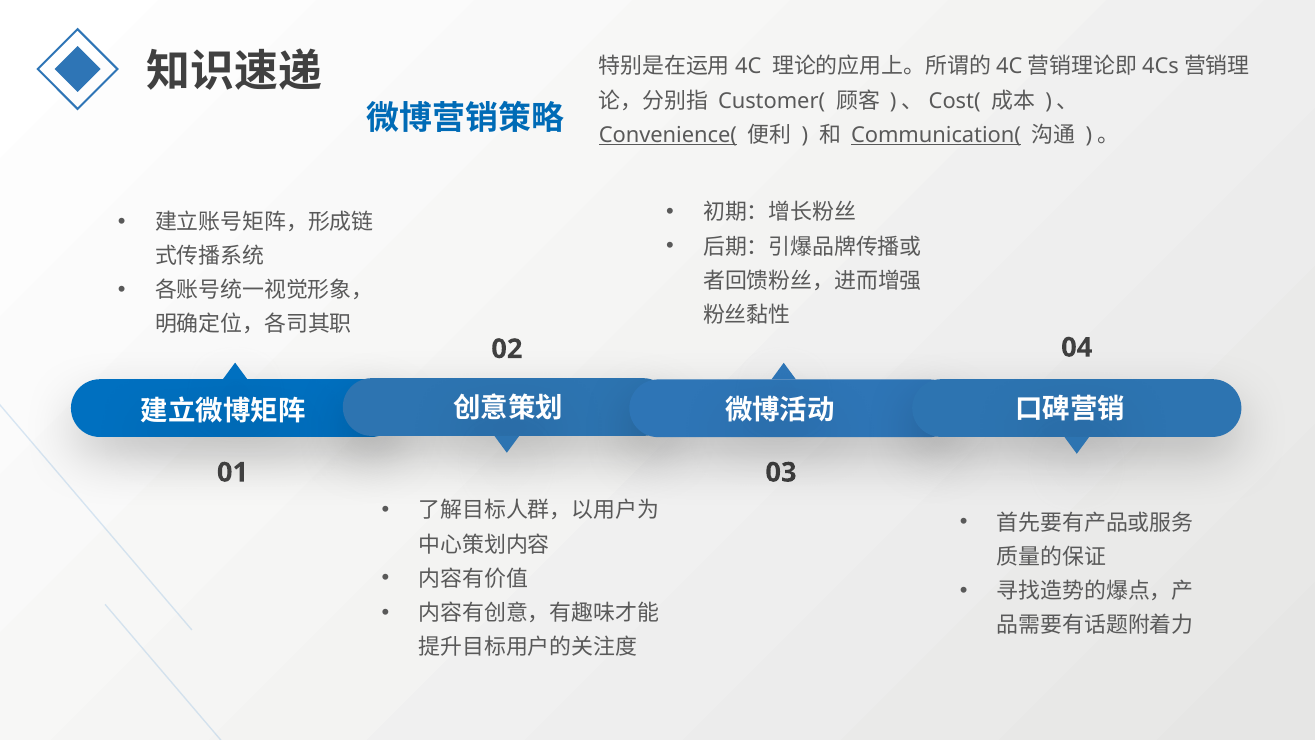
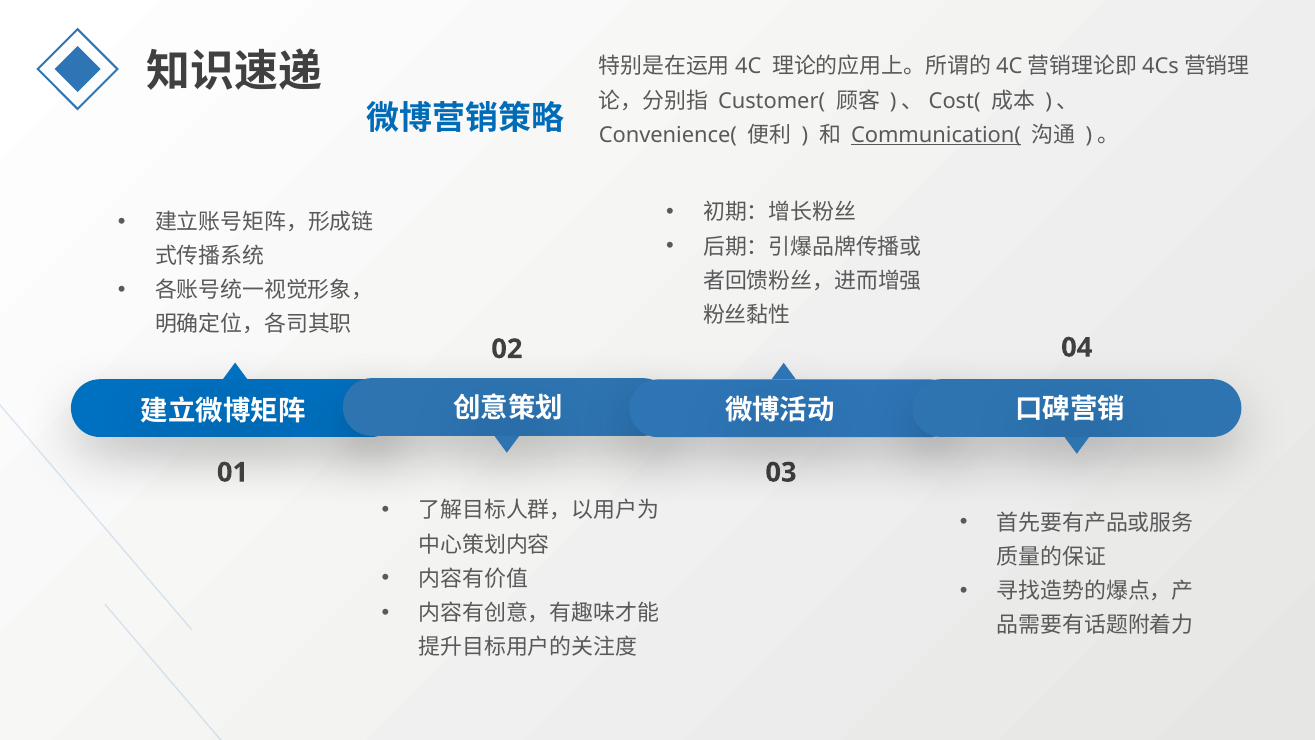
Convenience( underline: present -> none
